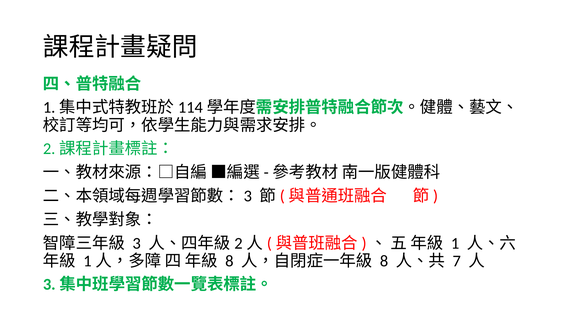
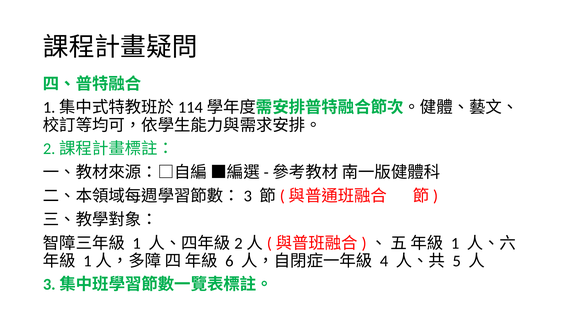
3 at (137, 243): 3 -> 1
8 at (229, 261): 8 -> 6
8 at (384, 261): 8 -> 4
7: 7 -> 5
